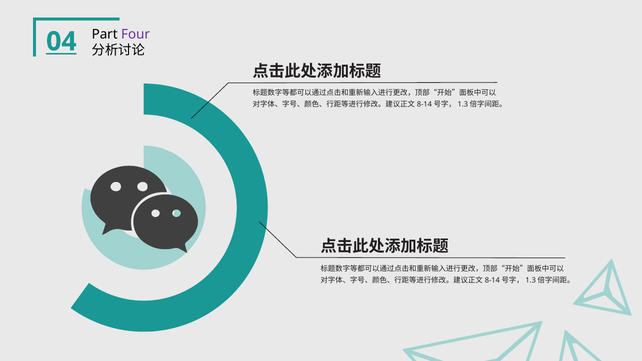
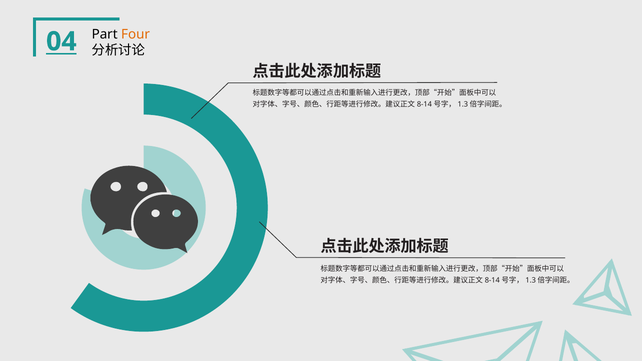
Four colour: purple -> orange
